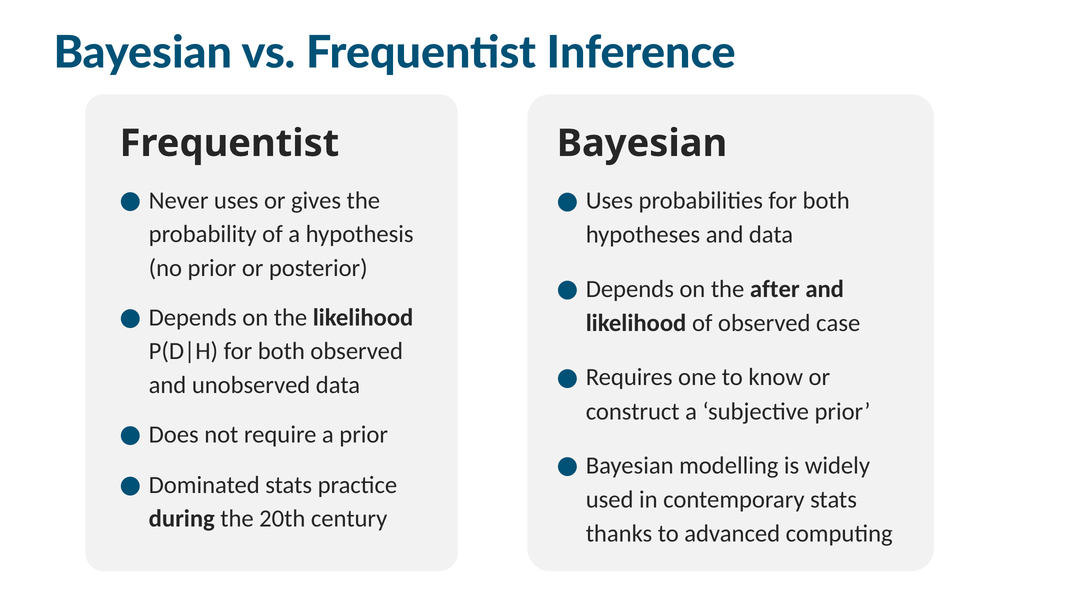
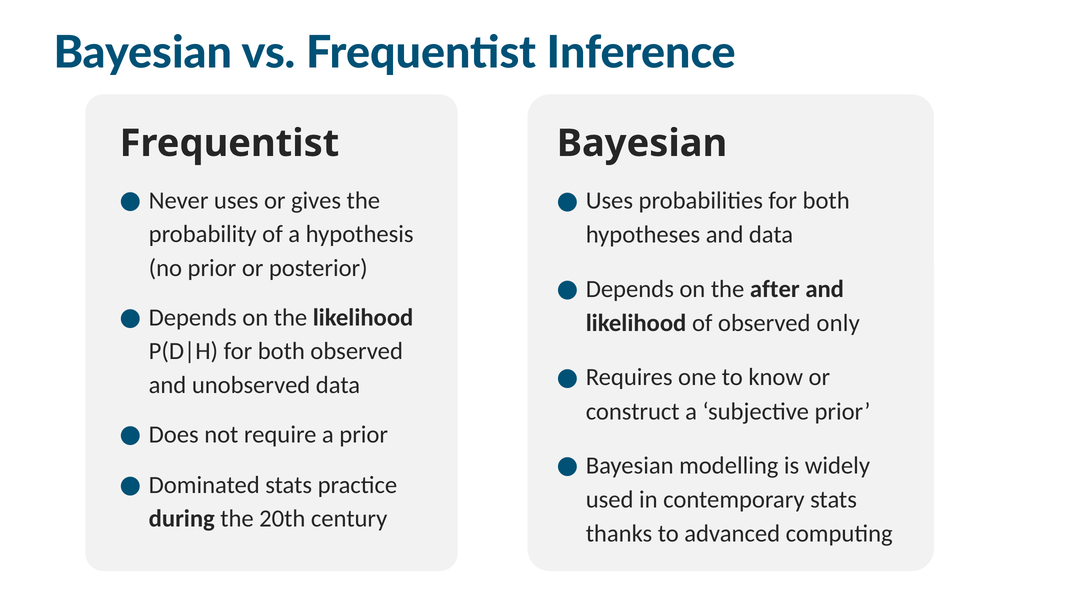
case: case -> only
